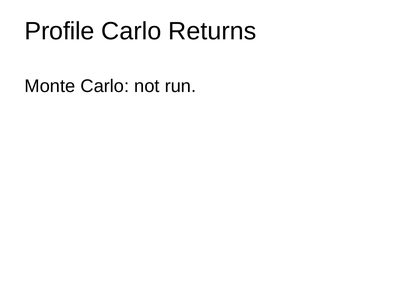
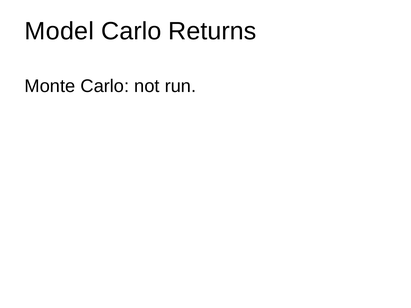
Profile: Profile -> Model
